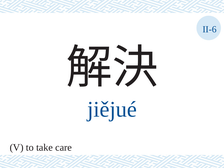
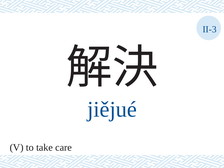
II-6: II-6 -> II-3
